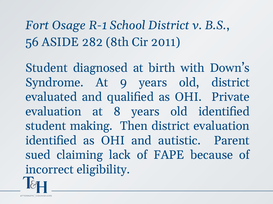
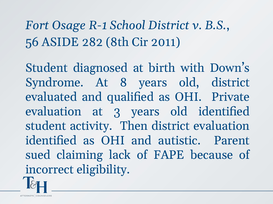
9: 9 -> 8
8: 8 -> 3
making: making -> activity
